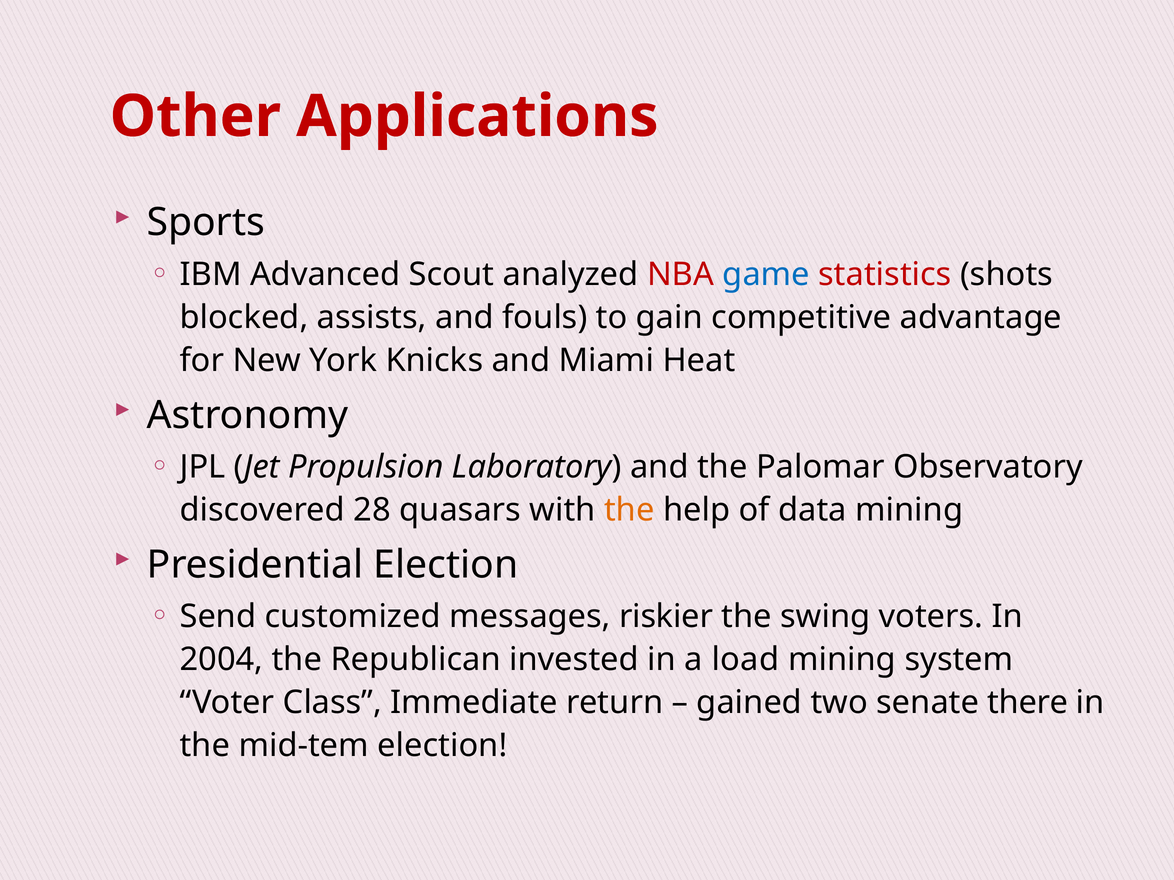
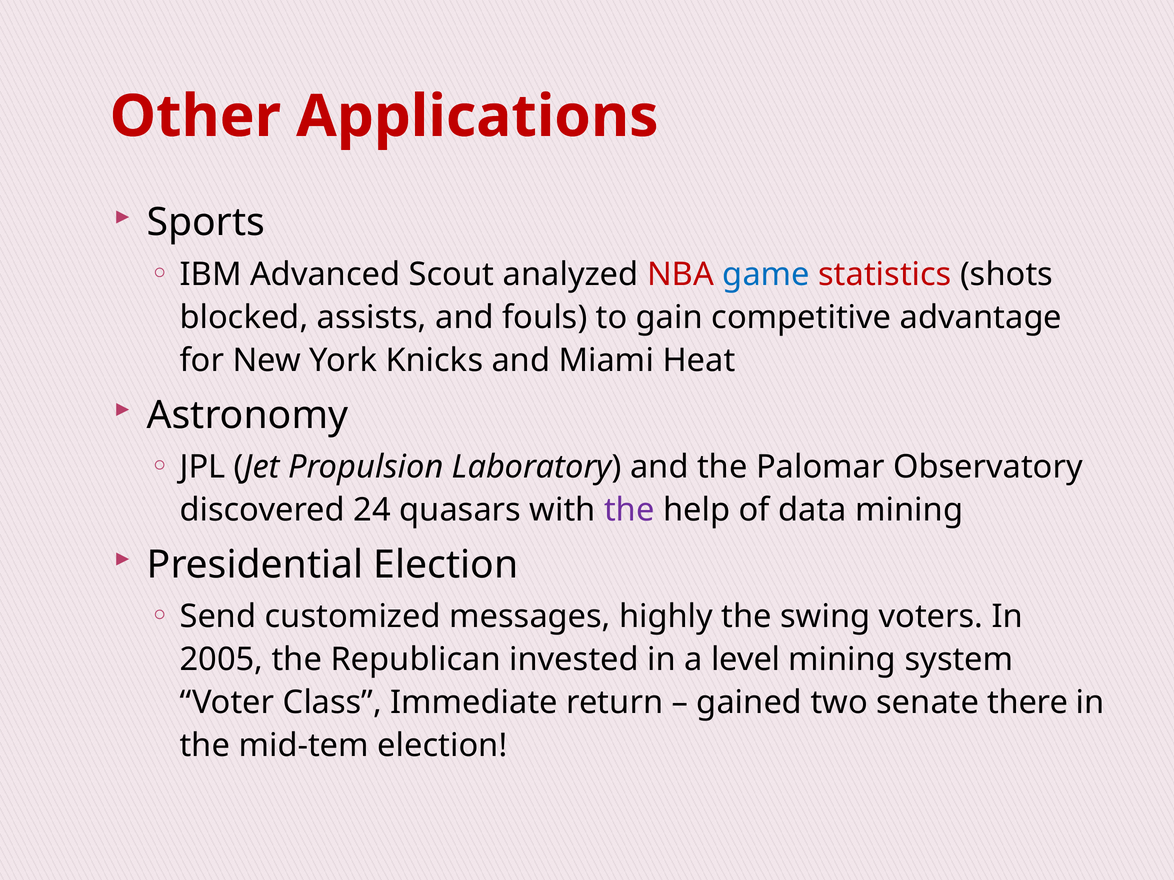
28: 28 -> 24
the at (629, 510) colour: orange -> purple
riskier: riskier -> highly
2004: 2004 -> 2005
load: load -> level
